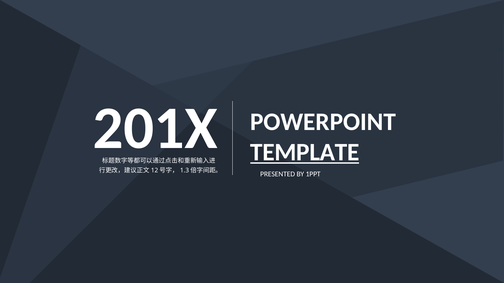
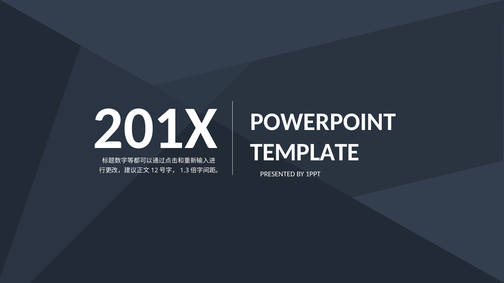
TEMPLATE underline: present -> none
